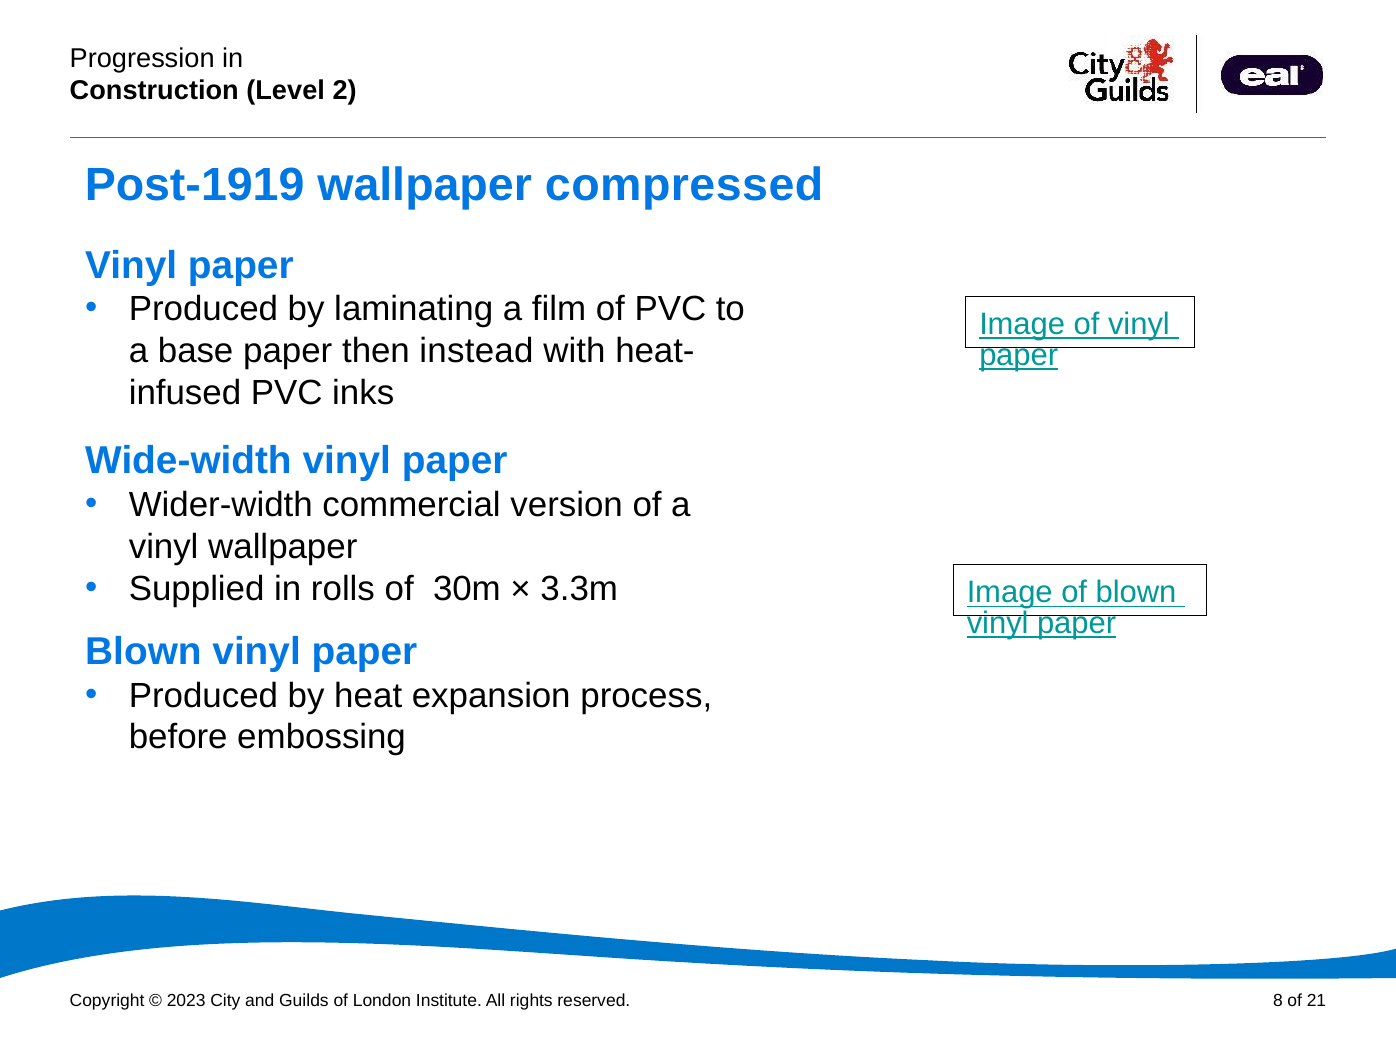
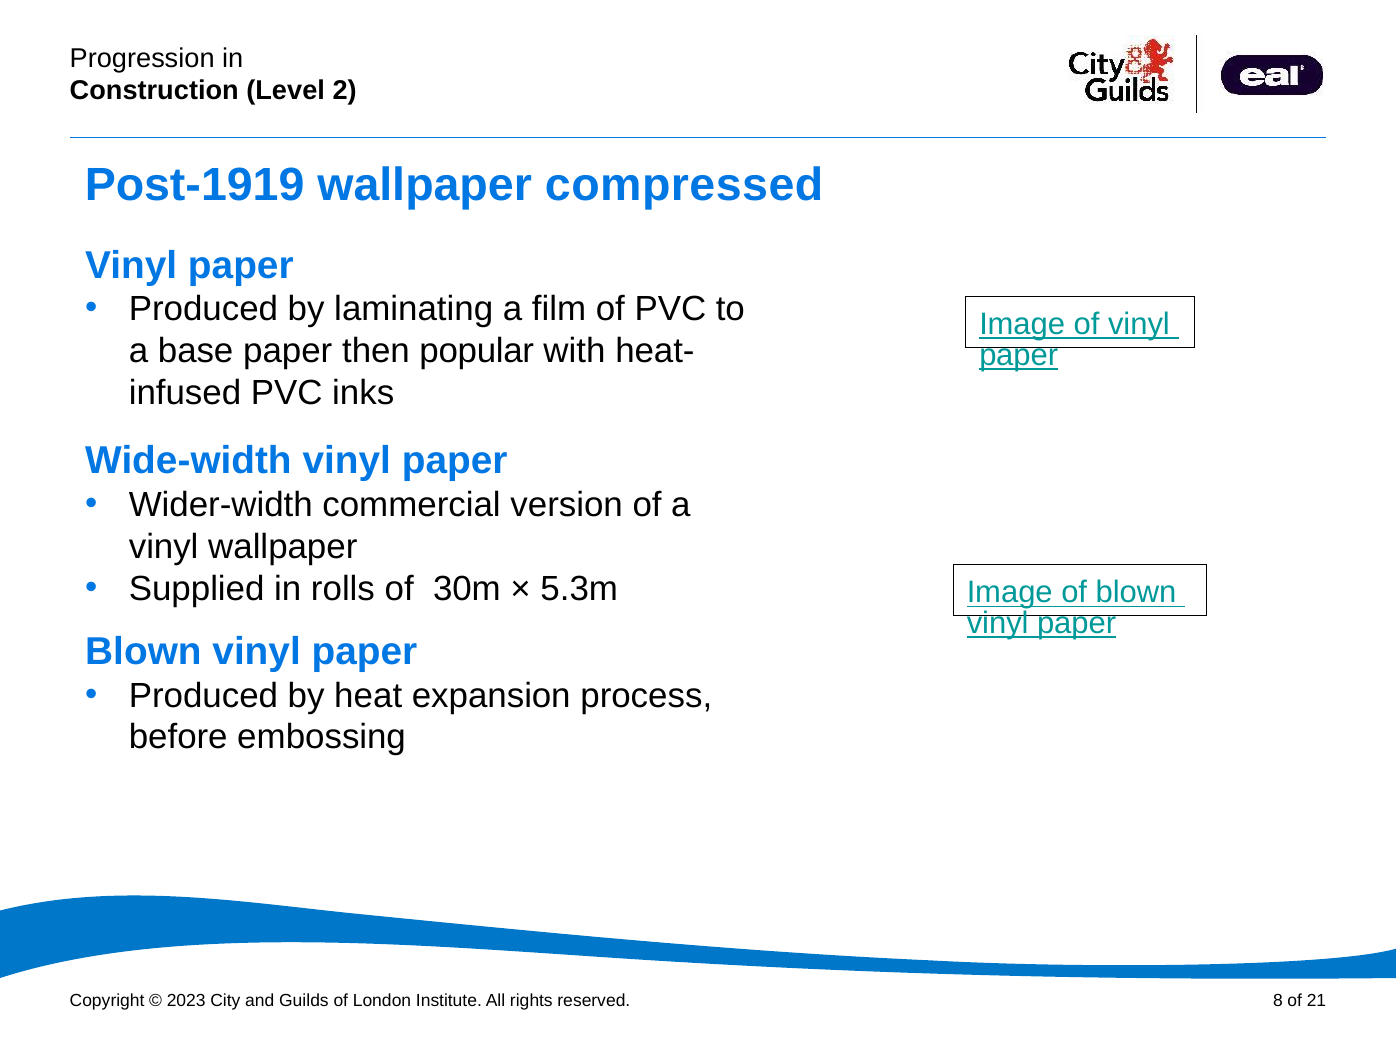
instead: instead -> popular
3.3m: 3.3m -> 5.3m
